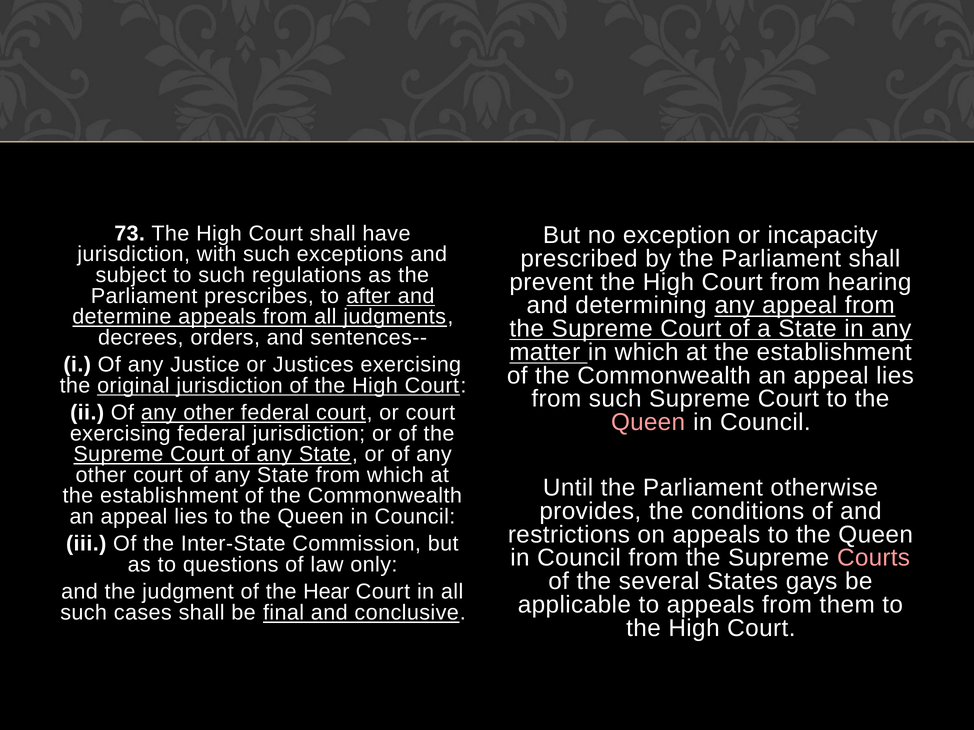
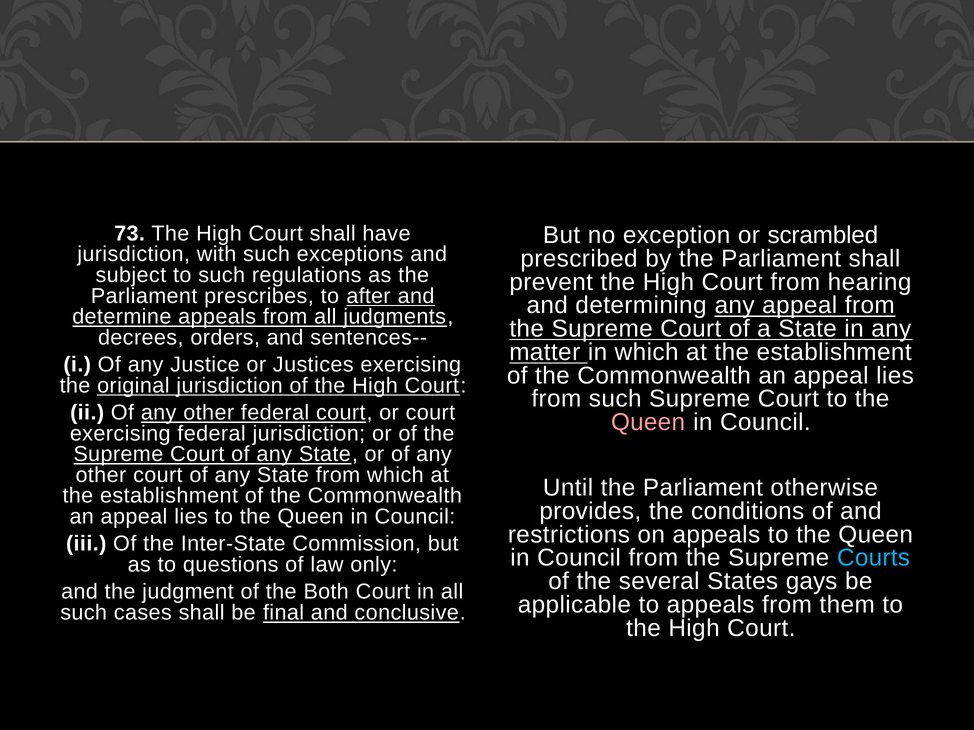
incapacity: incapacity -> scrambled
Courts colour: pink -> light blue
Hear: Hear -> Both
